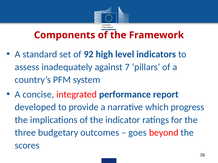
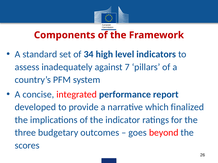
92: 92 -> 34
progress: progress -> finalized
